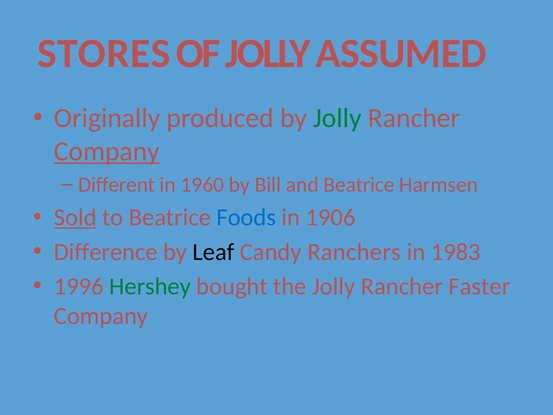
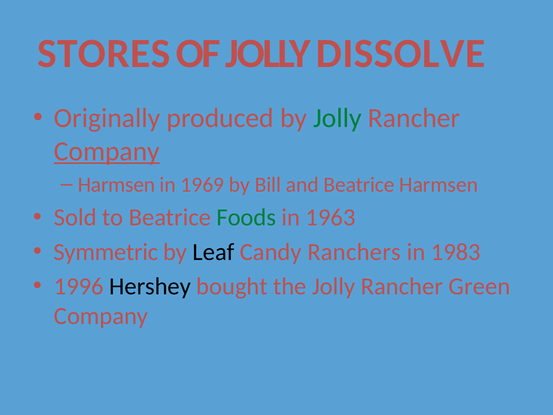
ASSUMED: ASSUMED -> DISSOLVE
Different at (117, 185): Different -> Harmsen
1960: 1960 -> 1969
Sold underline: present -> none
Foods colour: blue -> green
1906: 1906 -> 1963
Difference: Difference -> Symmetric
Hershey colour: green -> black
Faster: Faster -> Green
